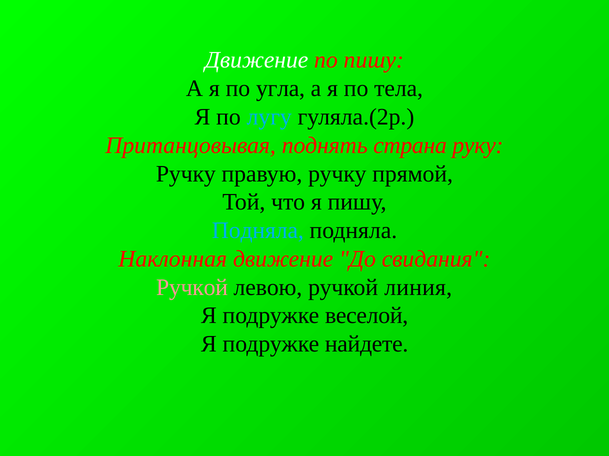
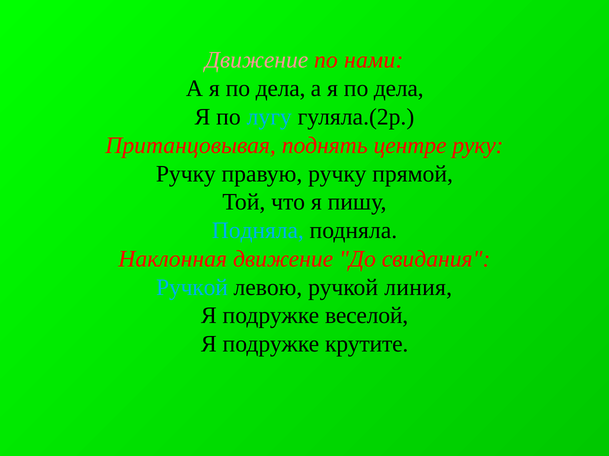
Движение at (257, 60) colour: white -> pink
по пишу: пишу -> нами
угла at (281, 89): угла -> дела
тела at (399, 89): тела -> дела
страна: страна -> центре
Ручкой at (192, 288) colour: pink -> light blue
найдете: найдете -> крутите
